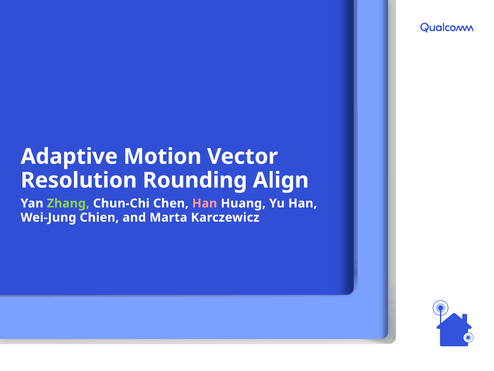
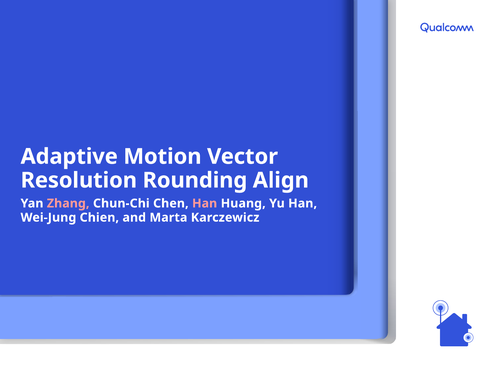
Zhang colour: light green -> pink
